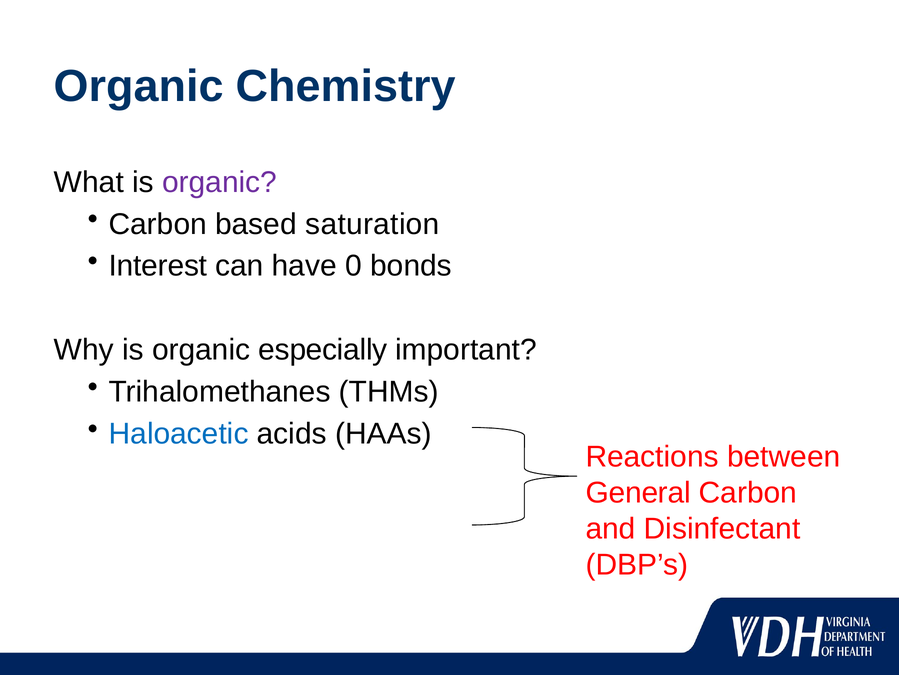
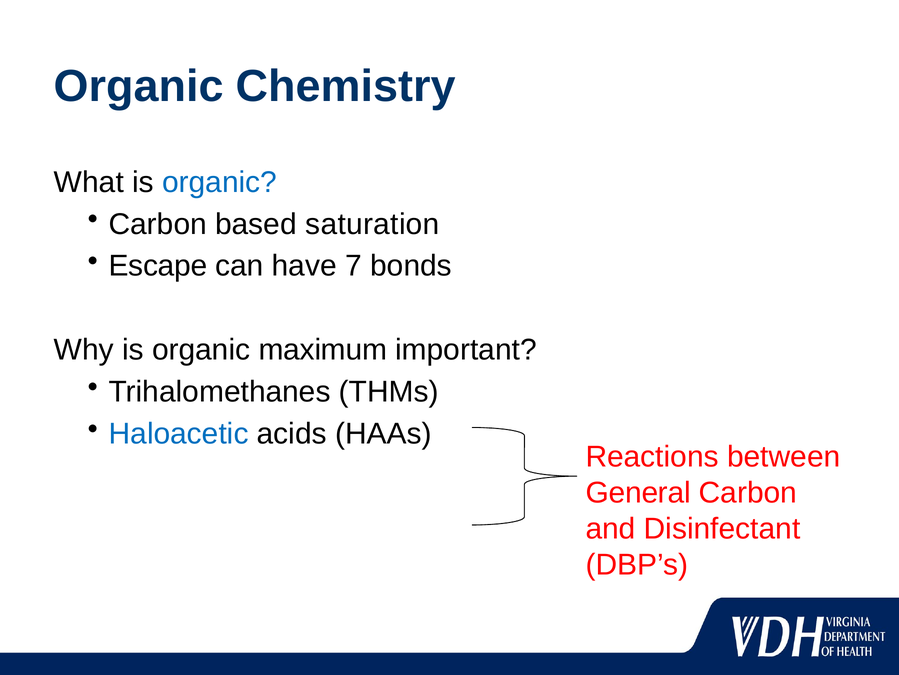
organic at (220, 182) colour: purple -> blue
Interest: Interest -> Escape
0: 0 -> 7
especially: especially -> maximum
